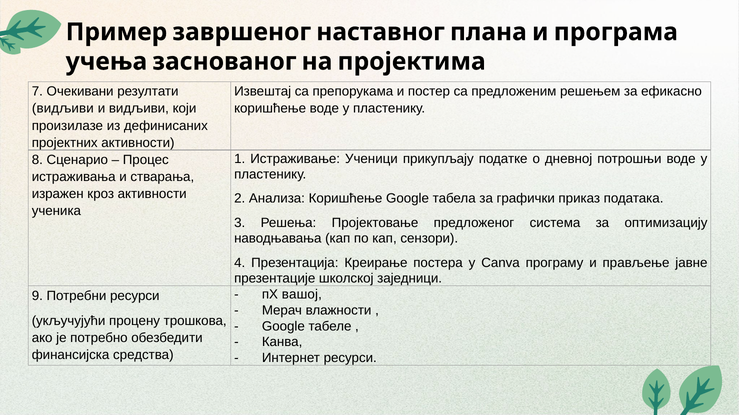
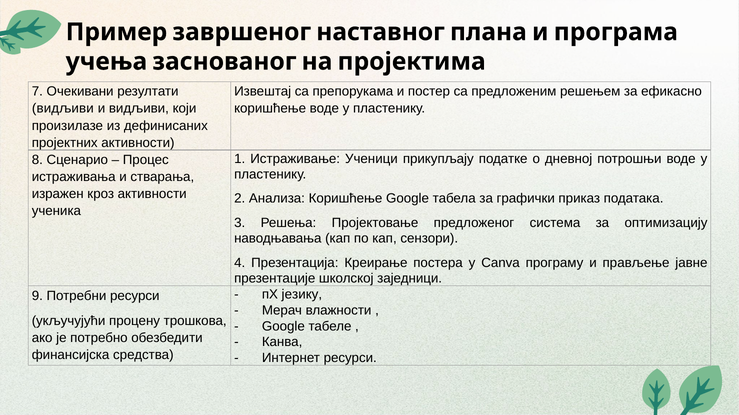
вашој: вашој -> језику
